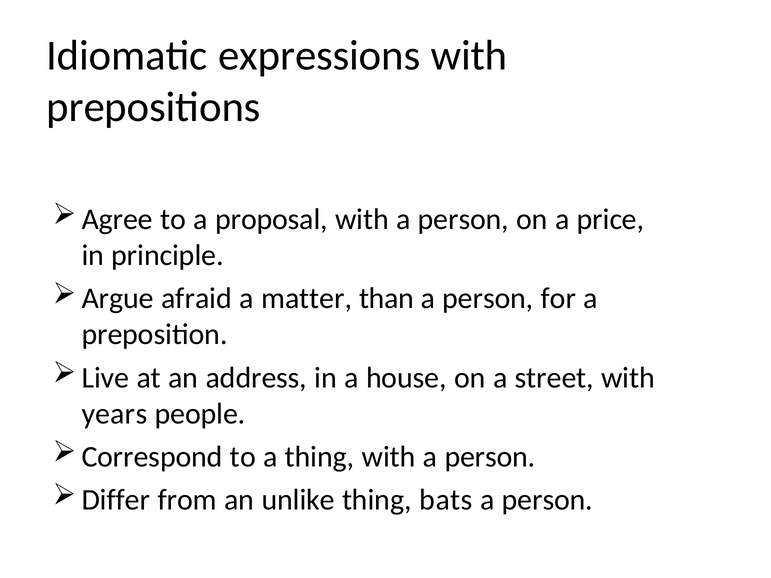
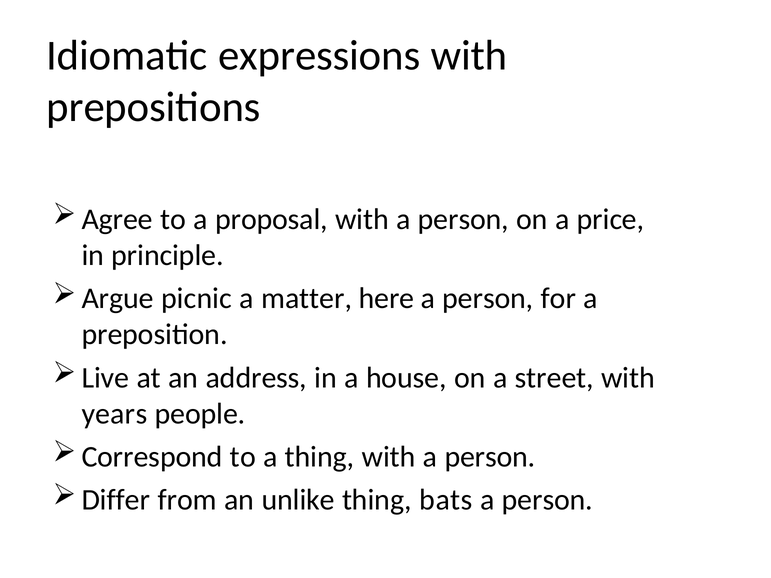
afraid: afraid -> picnic
than: than -> here
